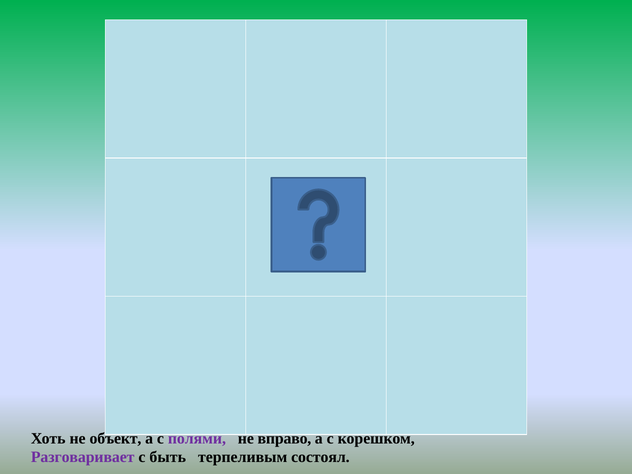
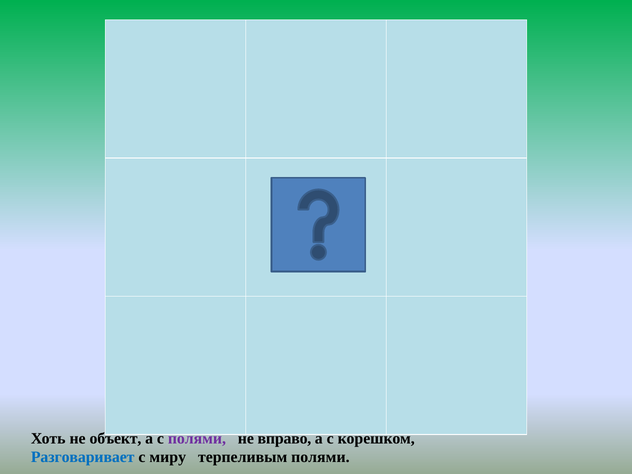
Разговаривает colour: purple -> blue
быть: быть -> миру
терпеливым состоял: состоял -> полями
